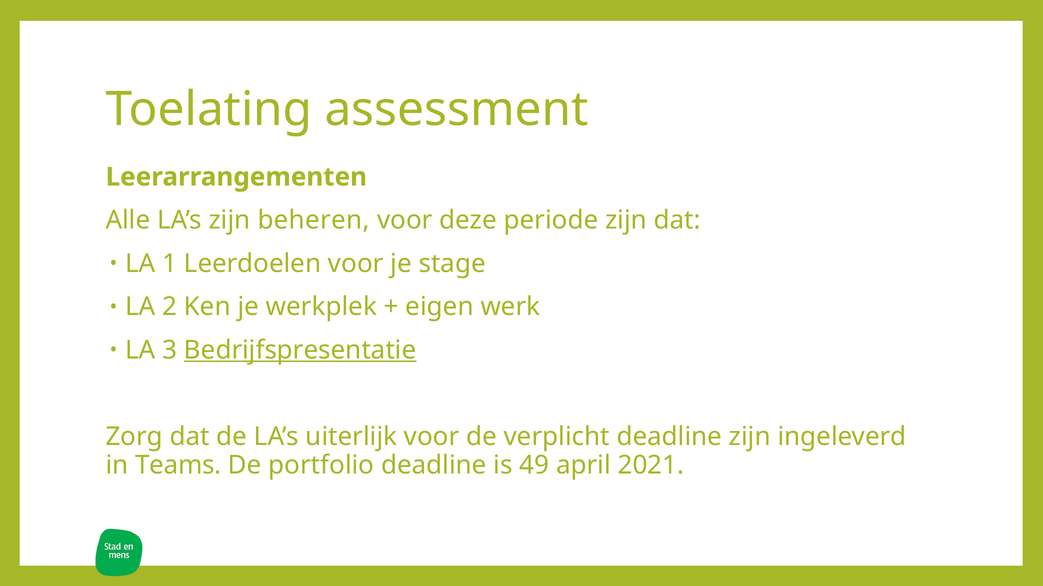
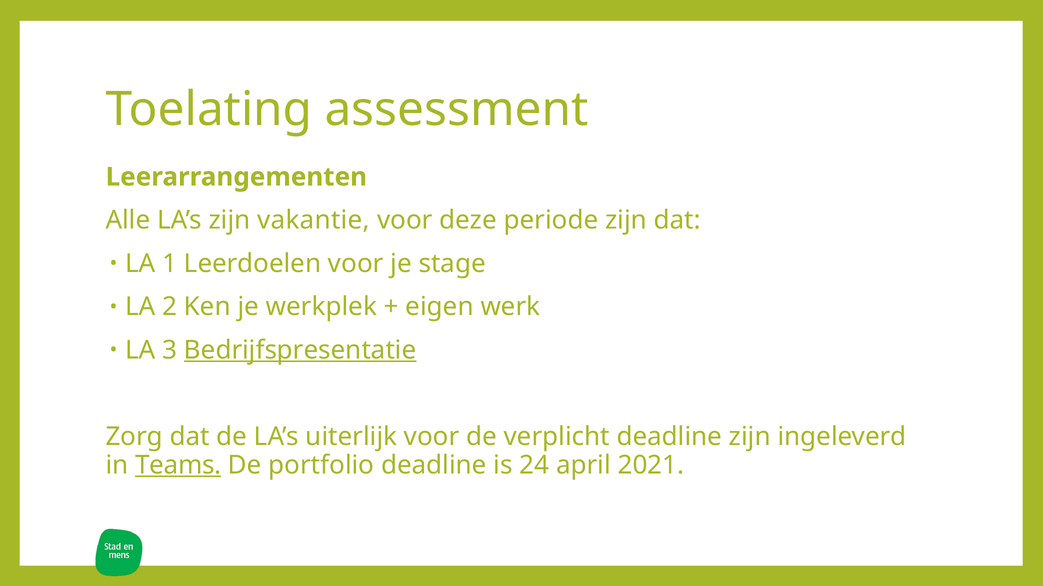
beheren: beheren -> vakantie
Teams underline: none -> present
49: 49 -> 24
